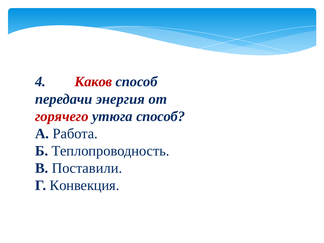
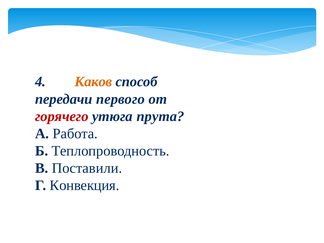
Каков colour: red -> orange
энергия: энергия -> первого
утюга способ: способ -> прута
